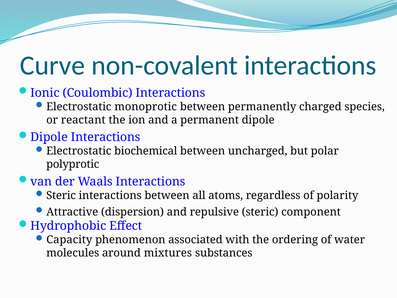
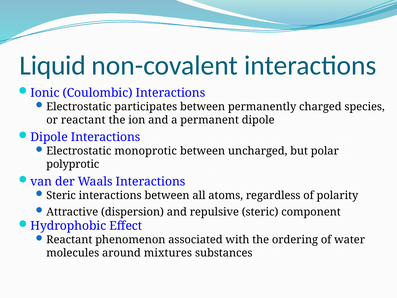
Curve: Curve -> Liquid
monoprotic: monoprotic -> participates
biochemical: biochemical -> monoprotic
Capacity at (69, 240): Capacity -> Reactant
